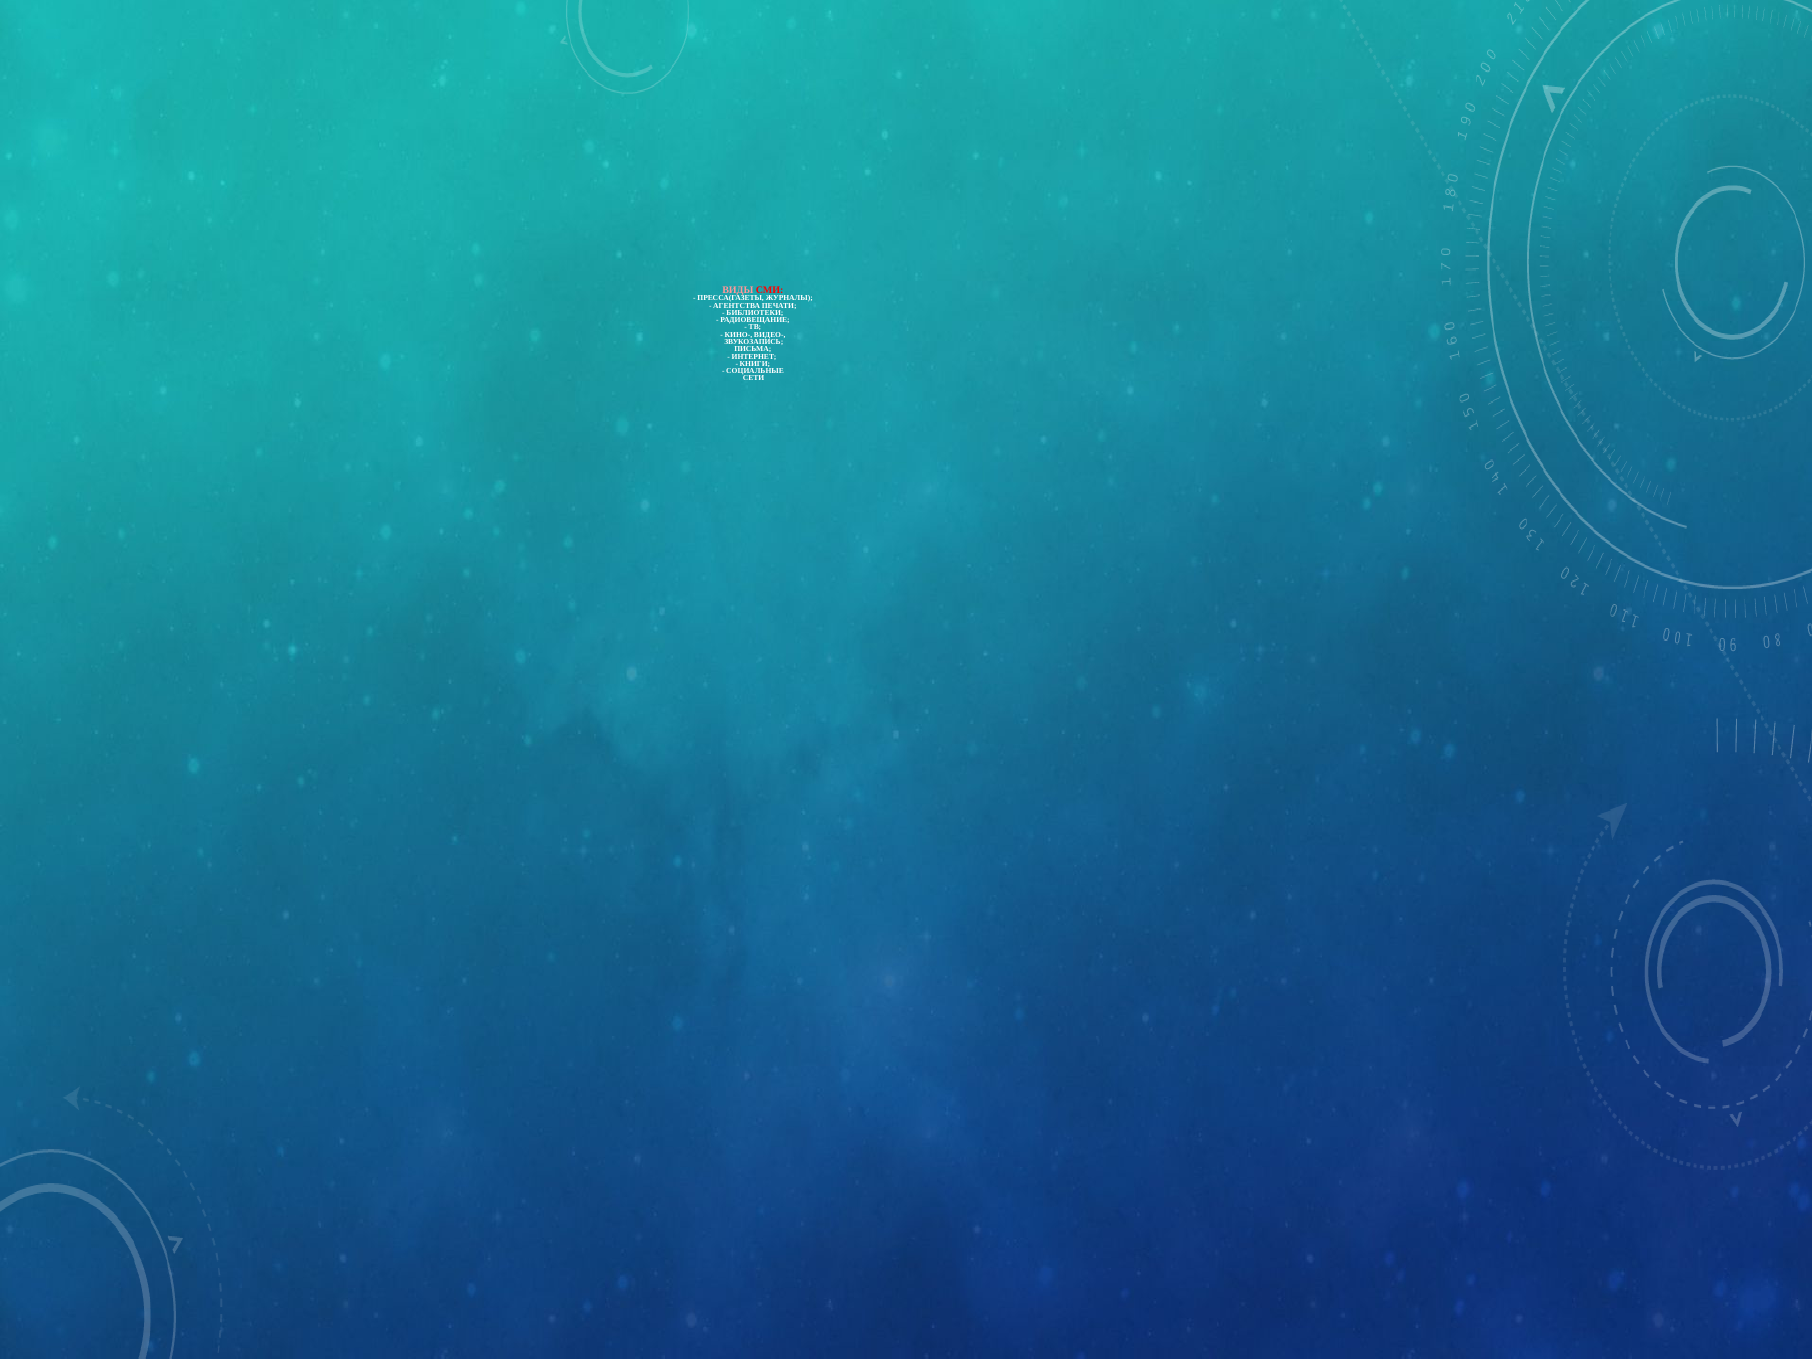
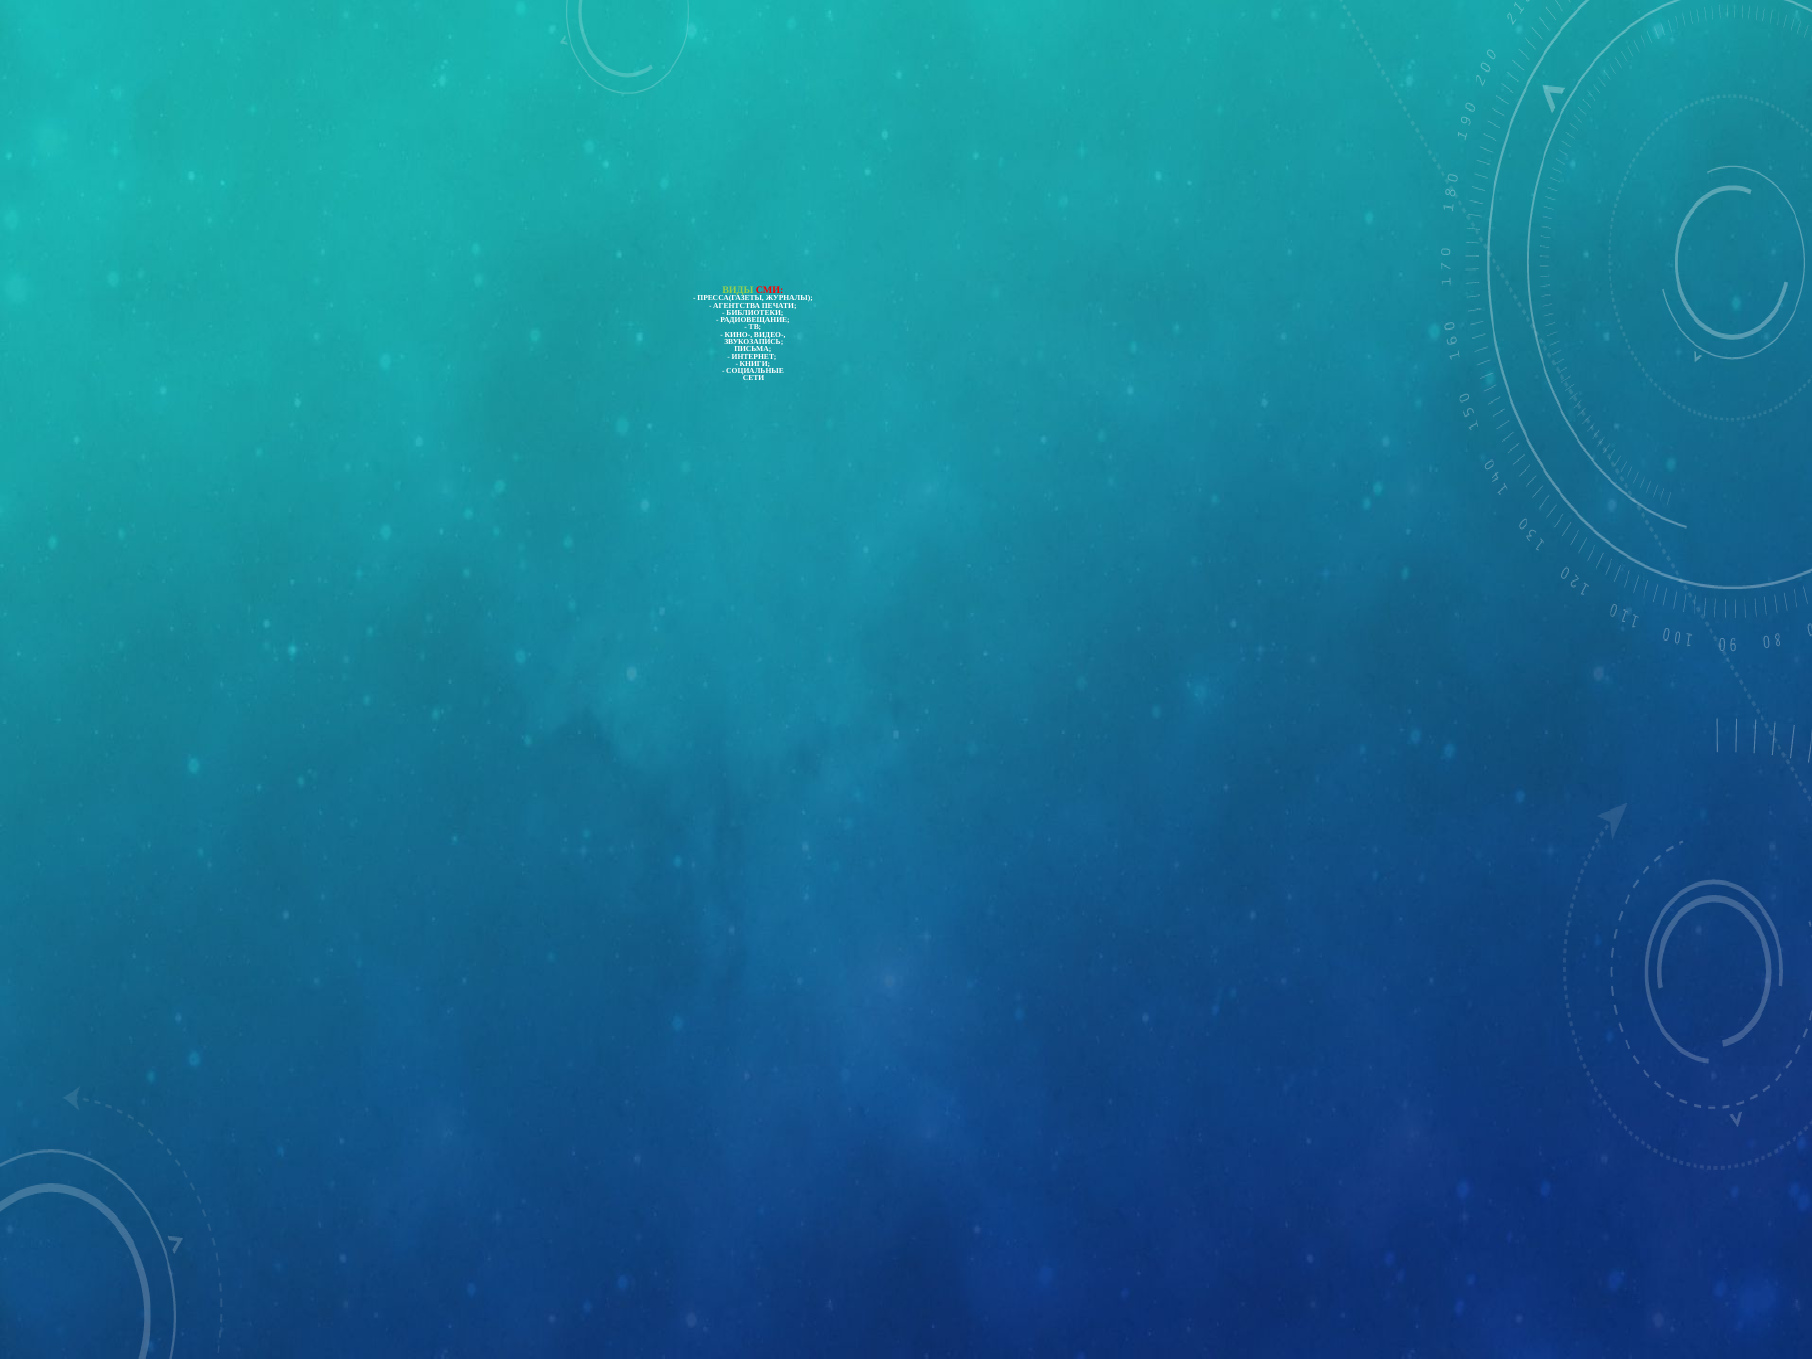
ВИДЫ colour: pink -> light green
